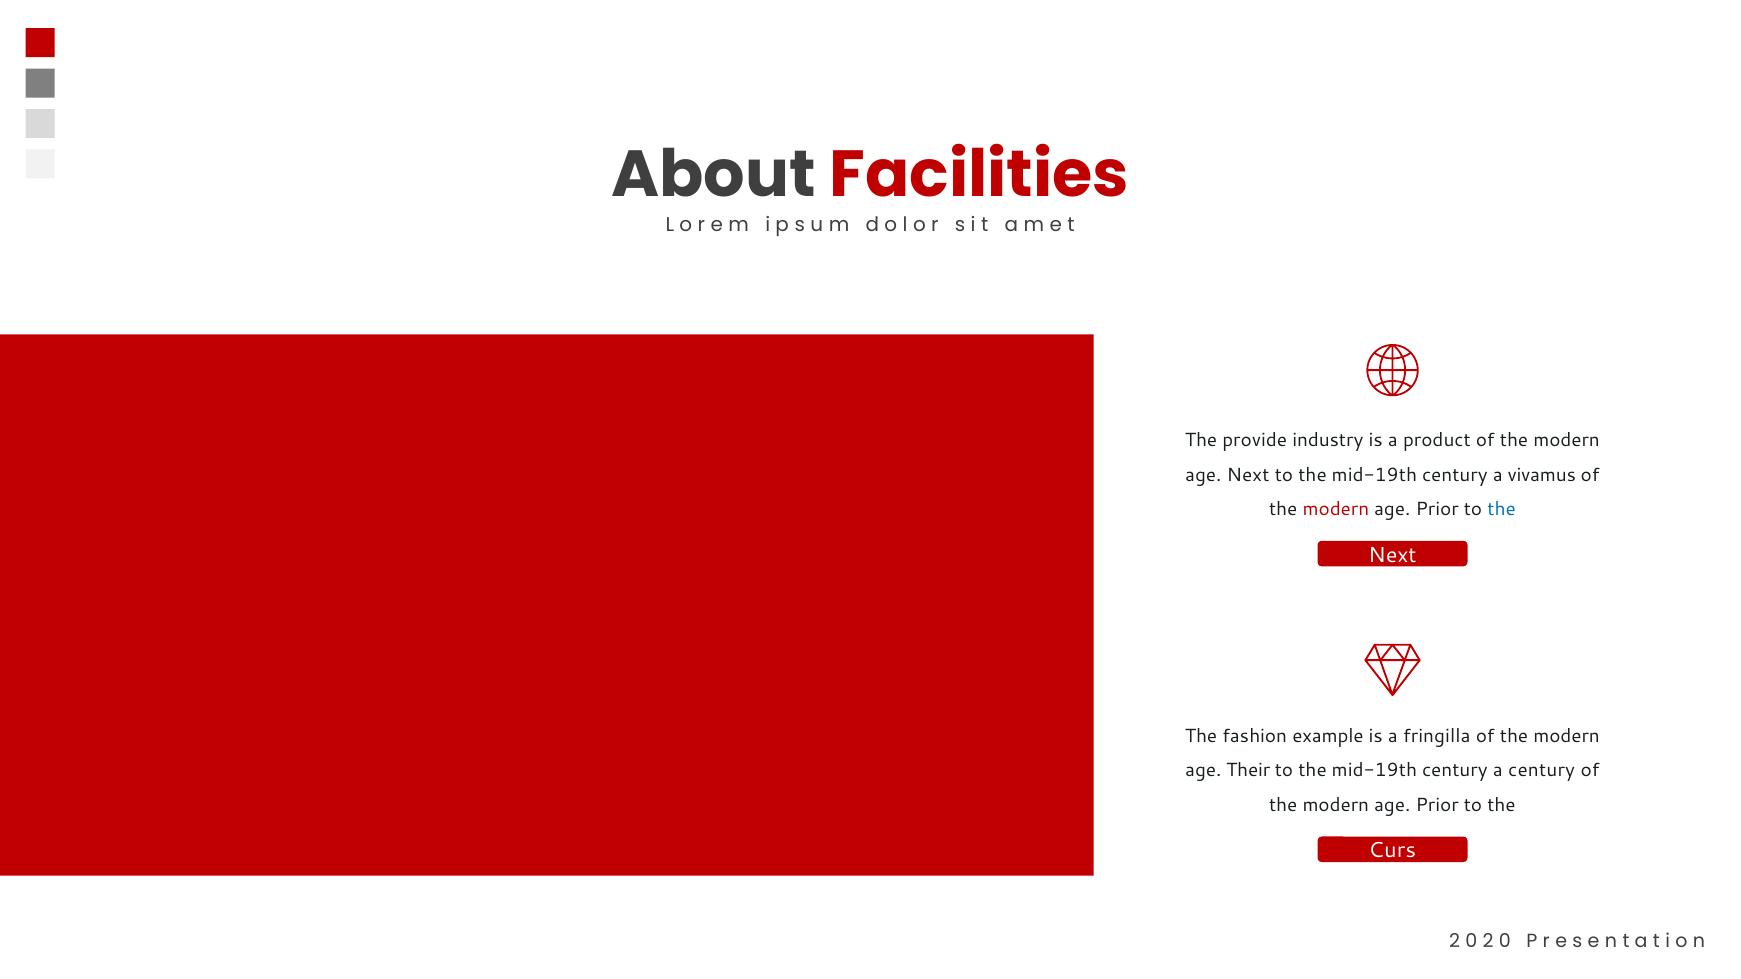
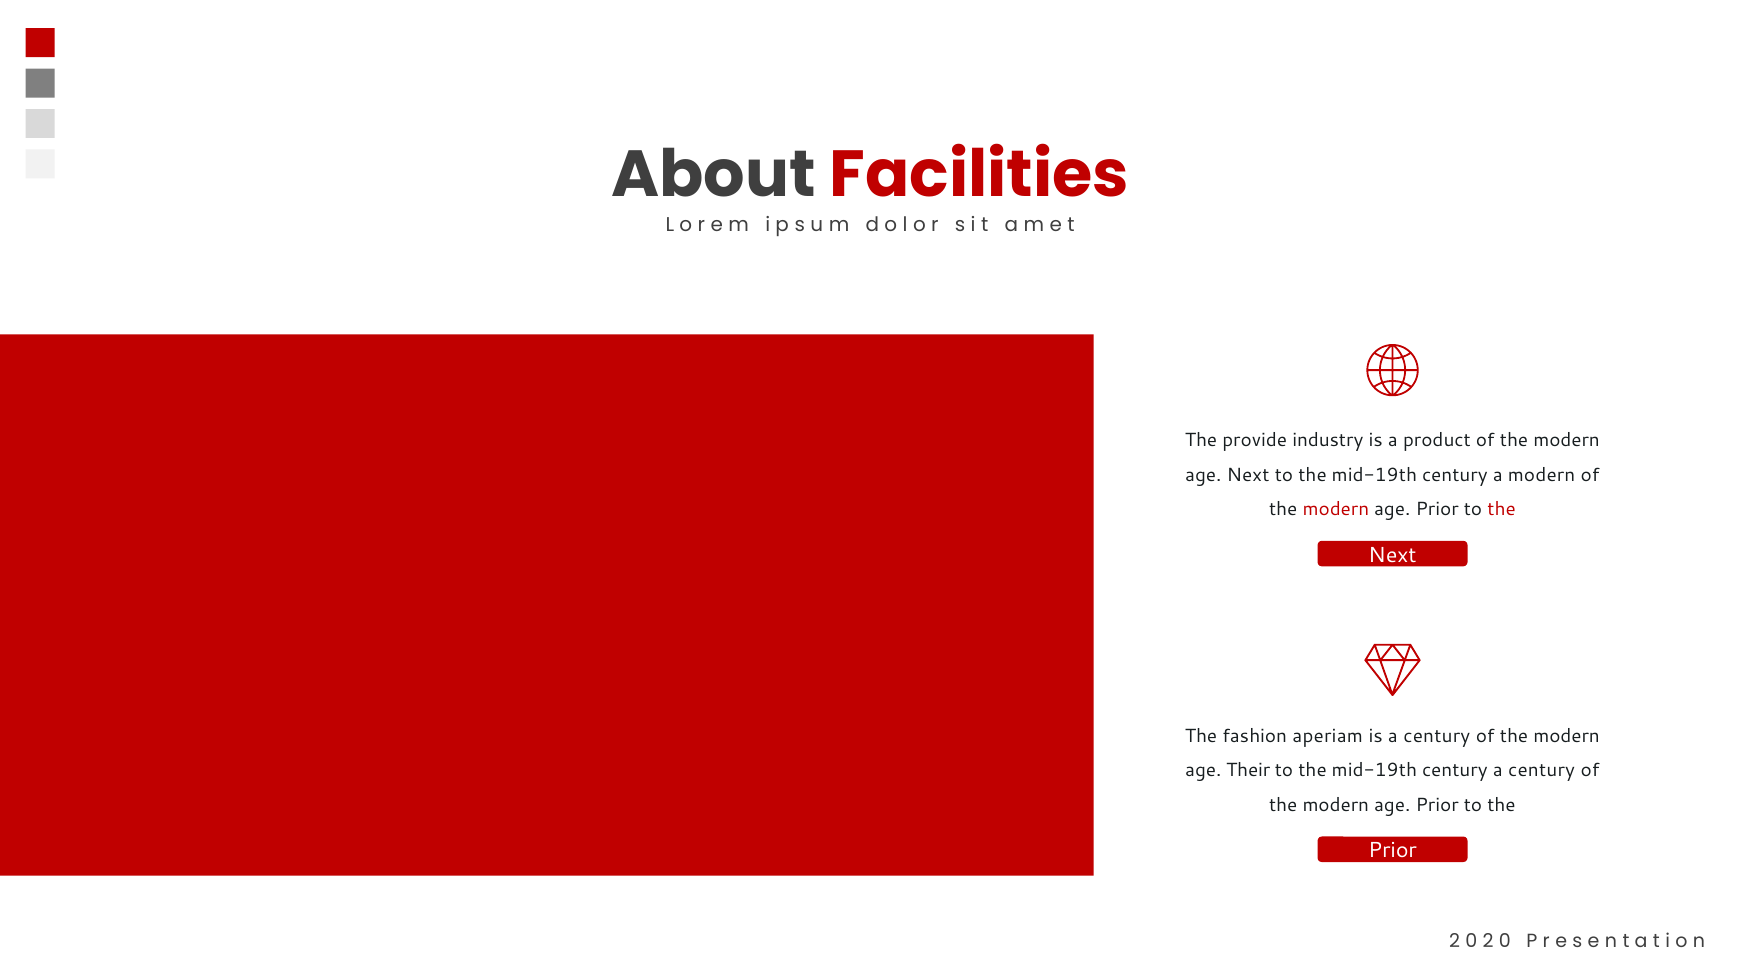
a vivamus: vivamus -> modern
the at (1502, 509) colour: blue -> red
example: example -> aperiam
is a fringilla: fringilla -> century
Curs at (1392, 851): Curs -> Prior
